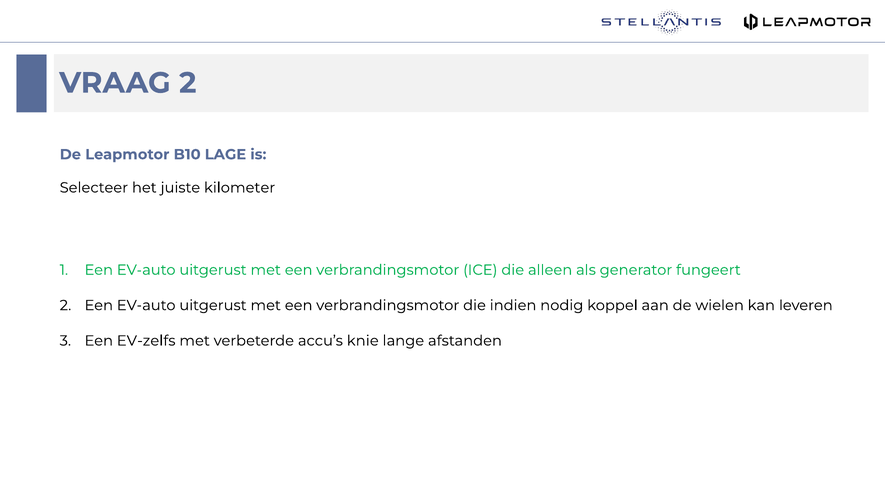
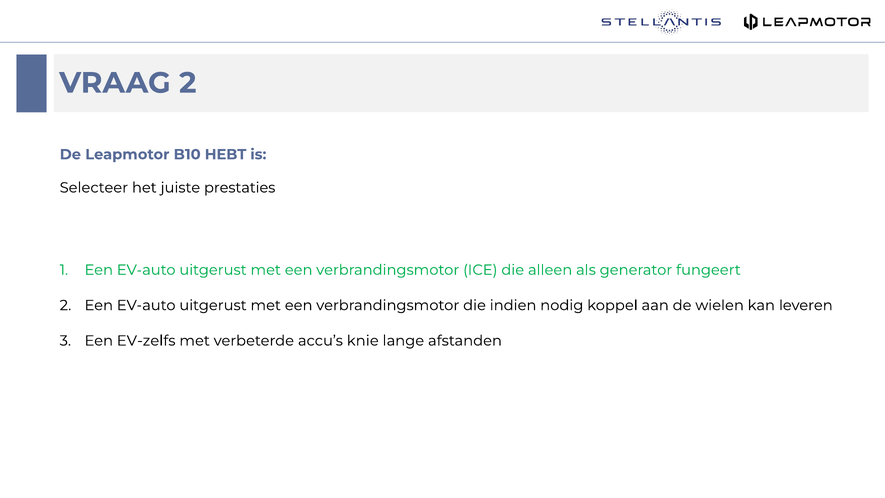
LAGE: LAGE -> HEBT
kilometer: kilometer -> prestaties
